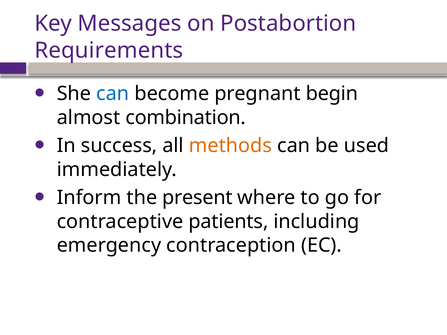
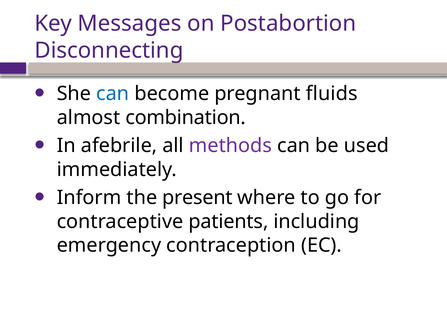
Requirements: Requirements -> Disconnecting
begin: begin -> fluids
success: success -> afebrile
methods colour: orange -> purple
